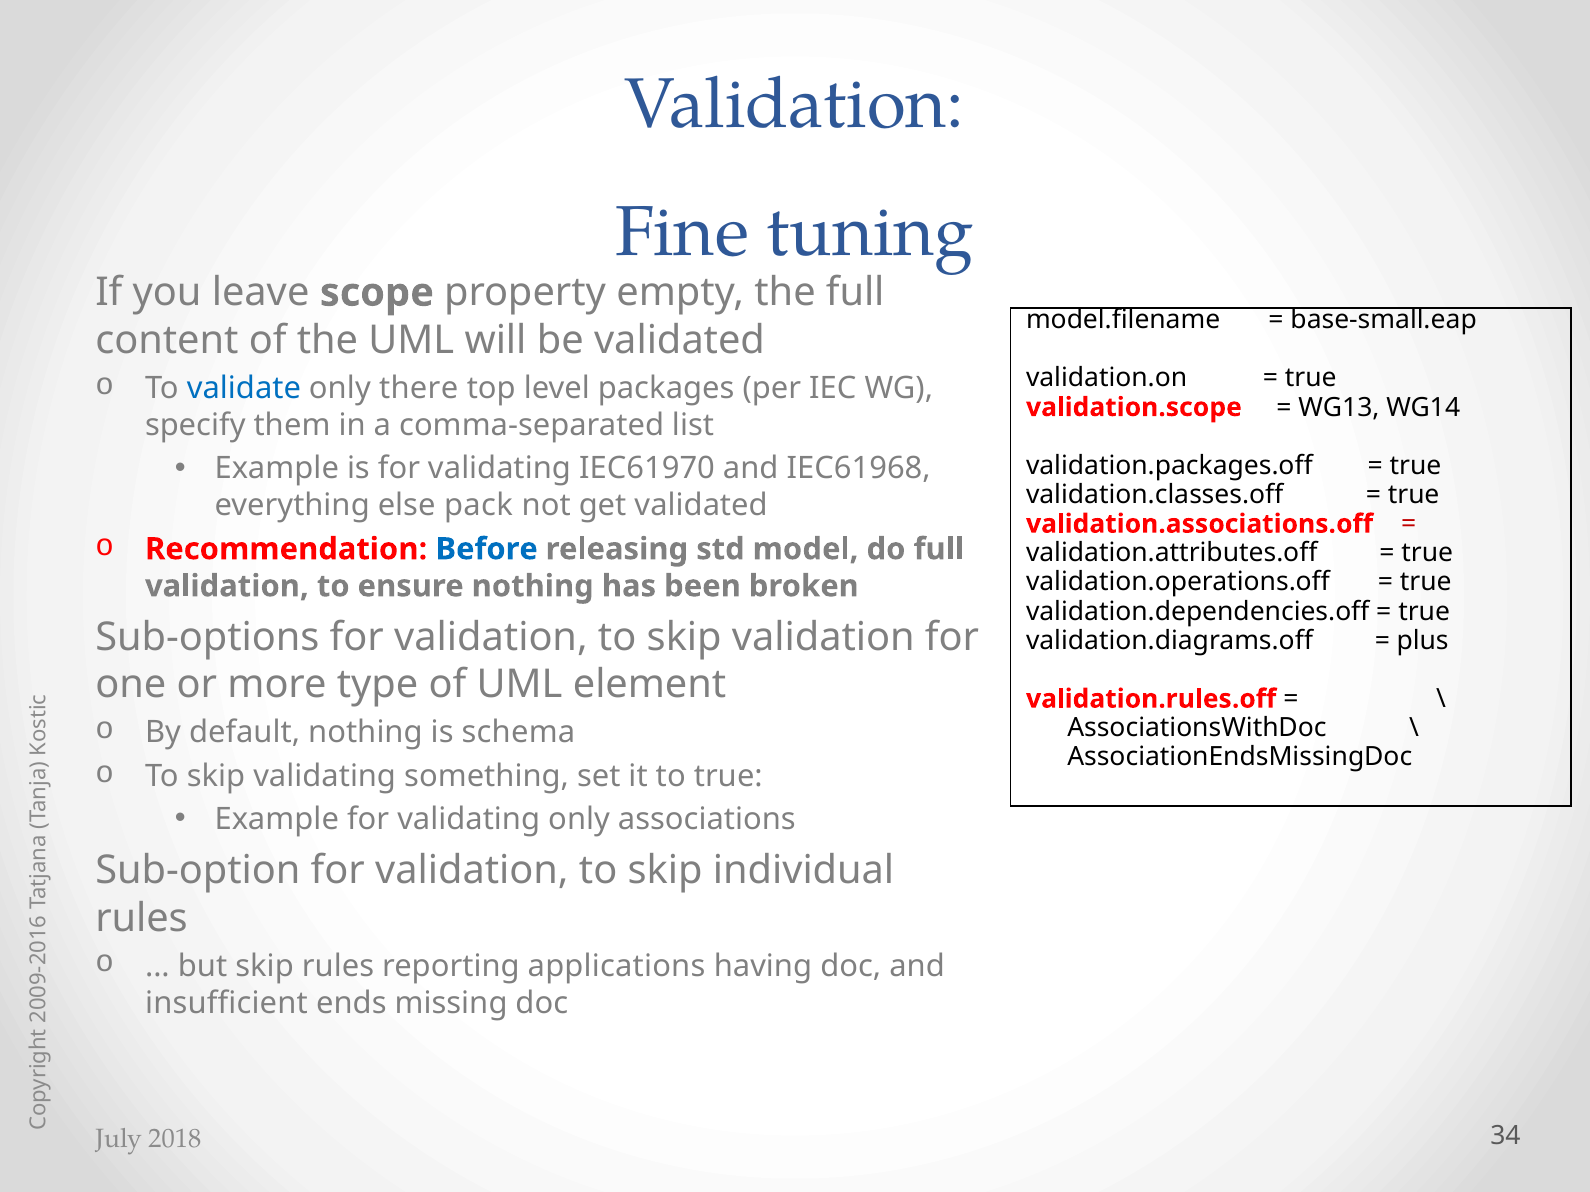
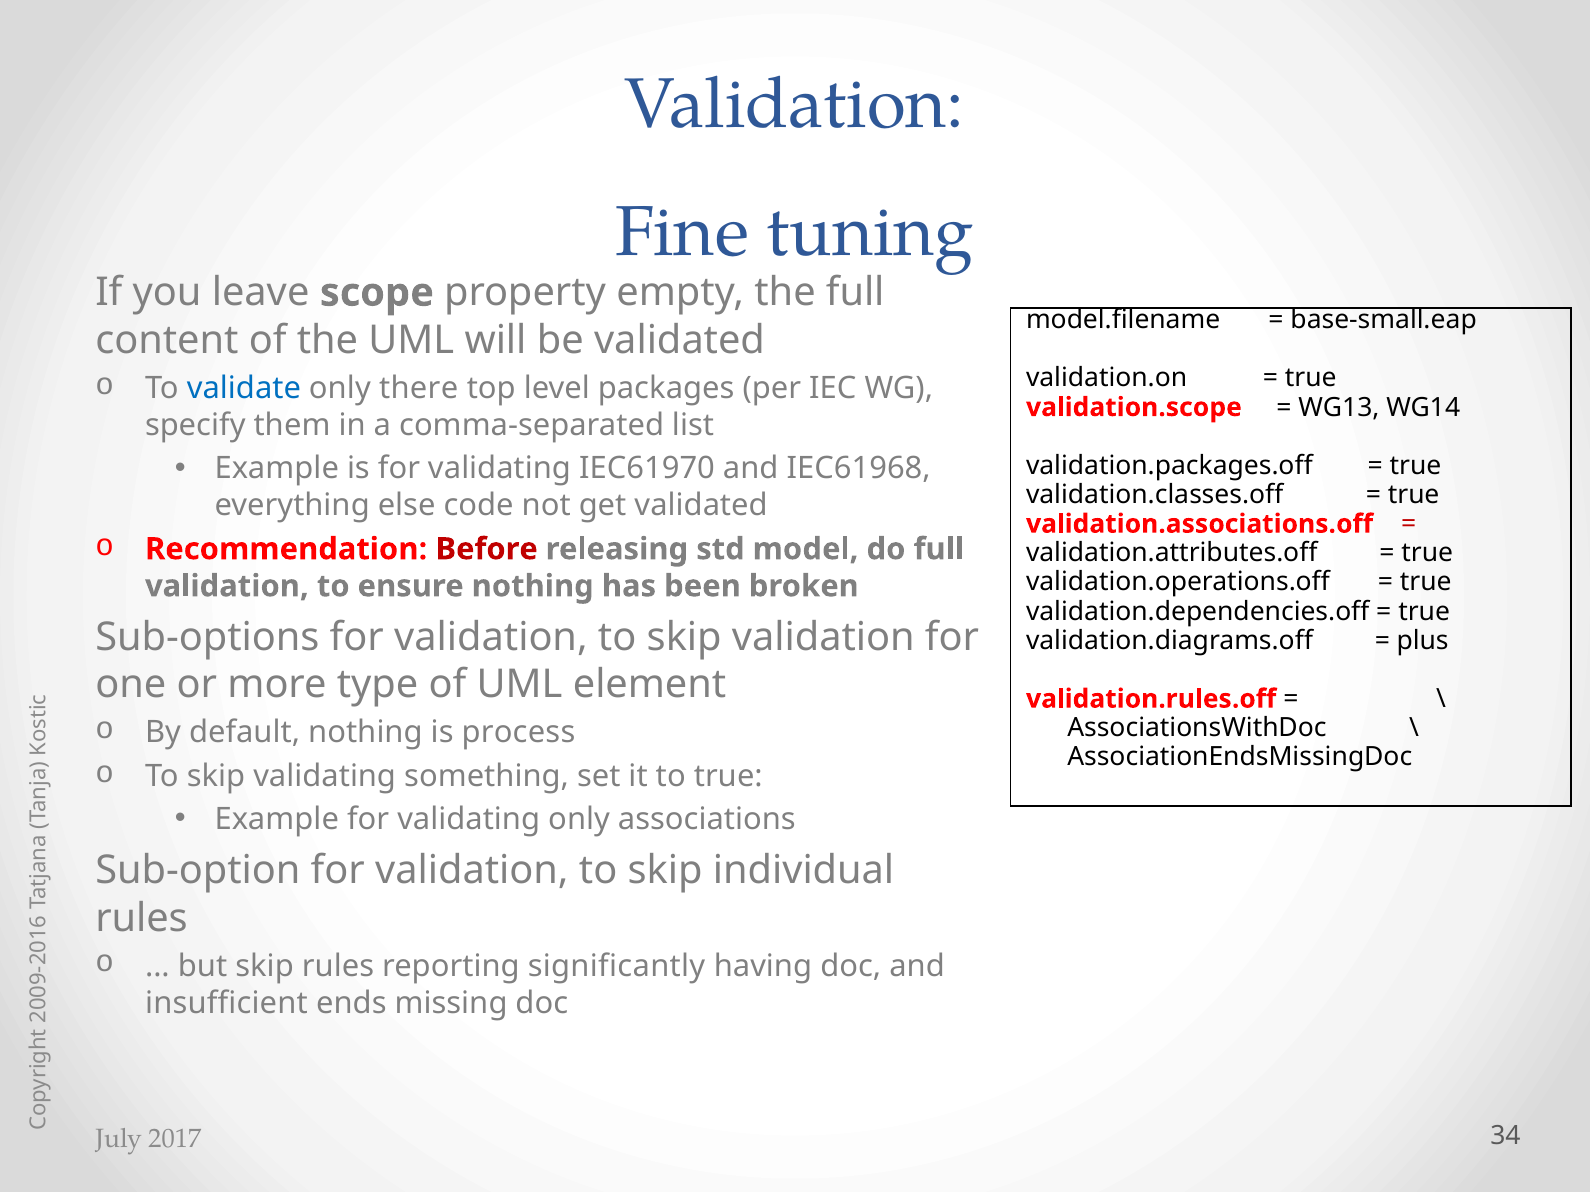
pack: pack -> code
Before colour: blue -> red
schema: schema -> process
applications: applications -> significantly
2018: 2018 -> 2017
